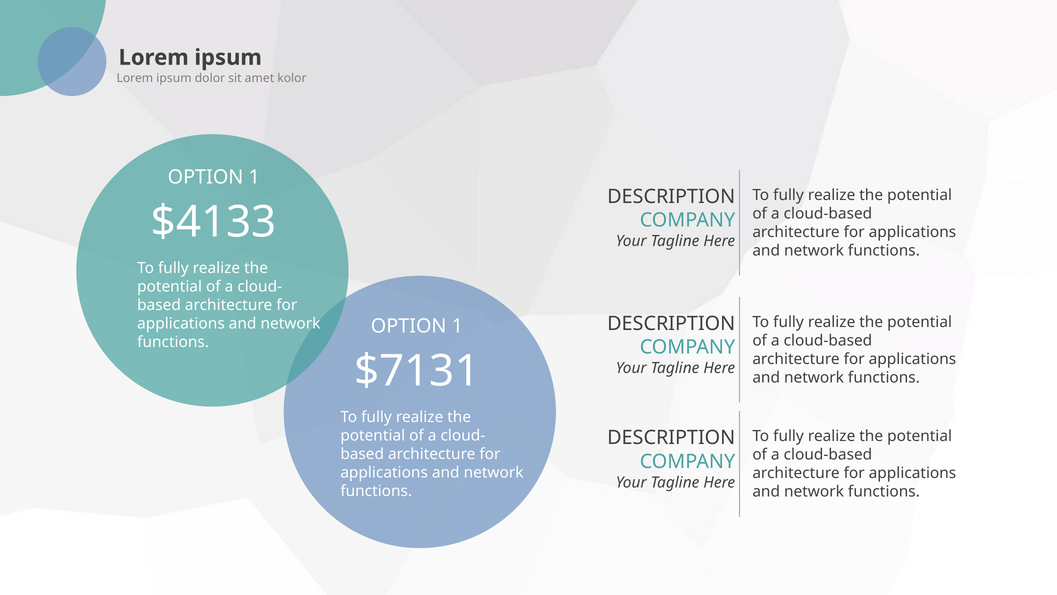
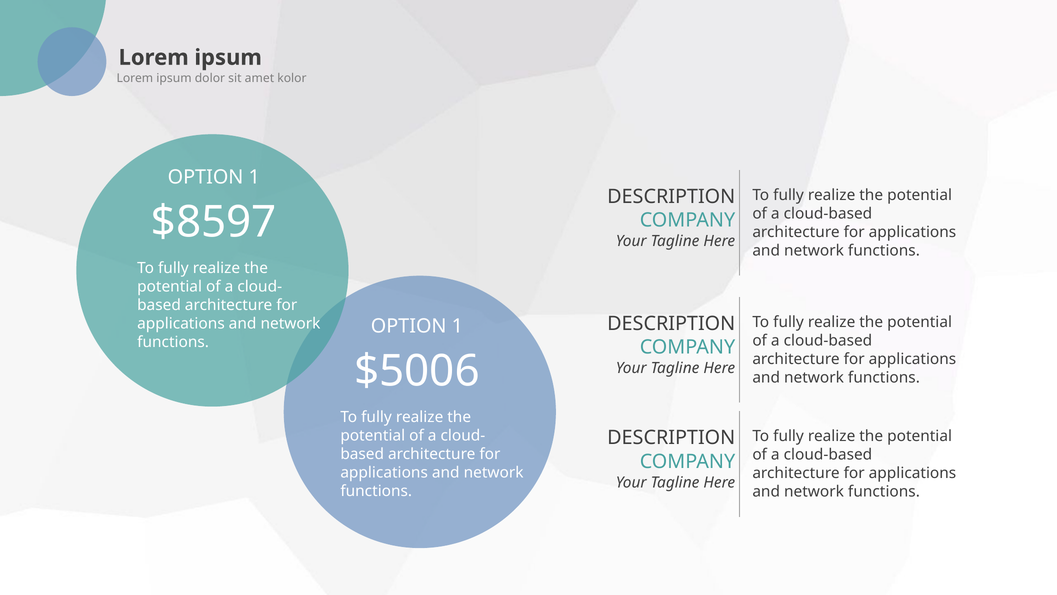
$4133: $4133 -> $8597
$7131: $7131 -> $5006
